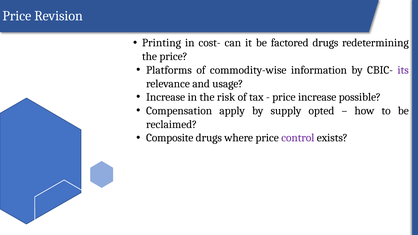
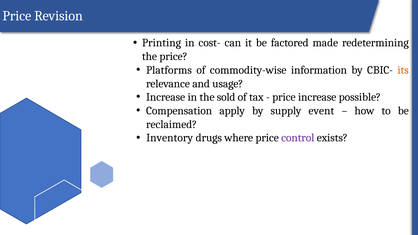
factored drugs: drugs -> made
its colour: purple -> orange
risk: risk -> sold
opted: opted -> event
Composite: Composite -> Inventory
